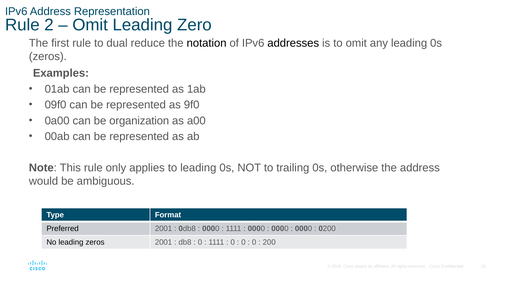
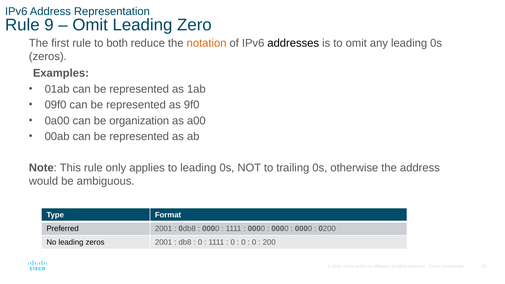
2: 2 -> 9
dual: dual -> both
notation colour: black -> orange
